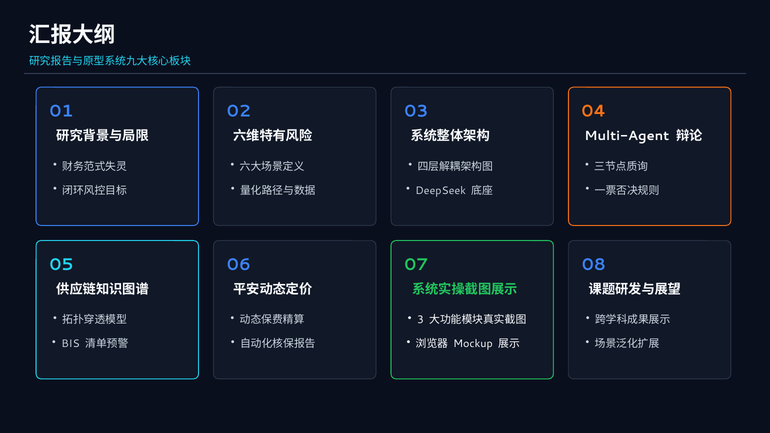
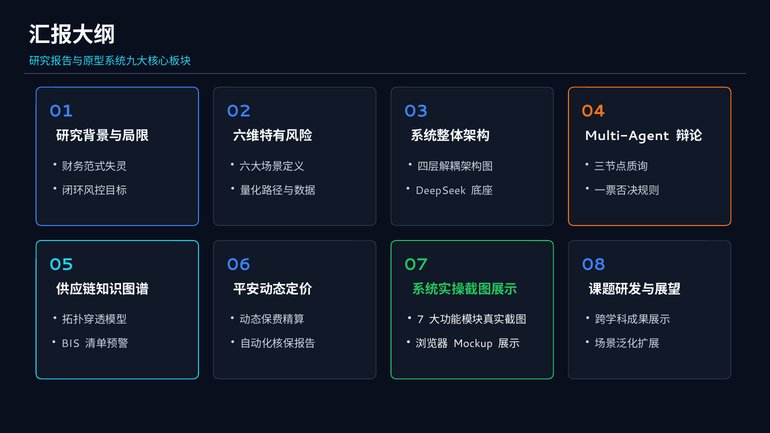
3: 3 -> 7
